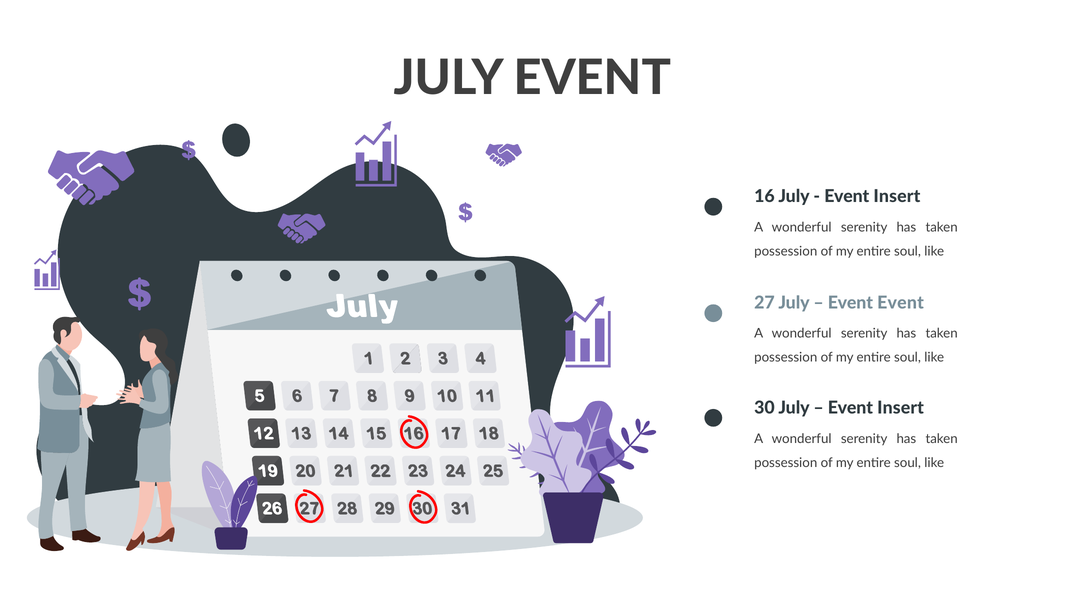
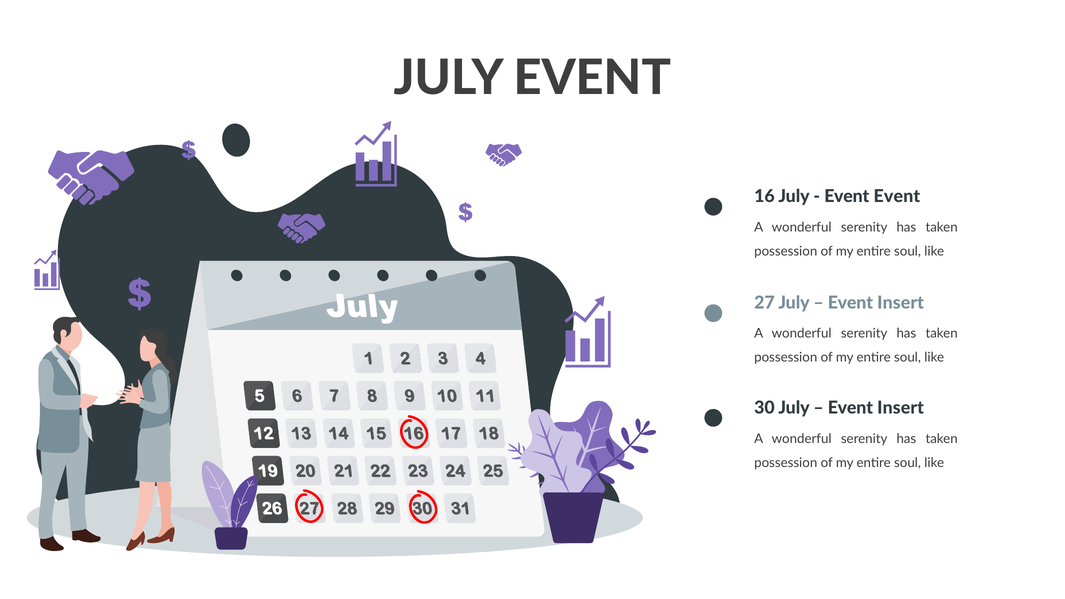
Insert at (897, 197): Insert -> Event
Event at (901, 303): Event -> Insert
